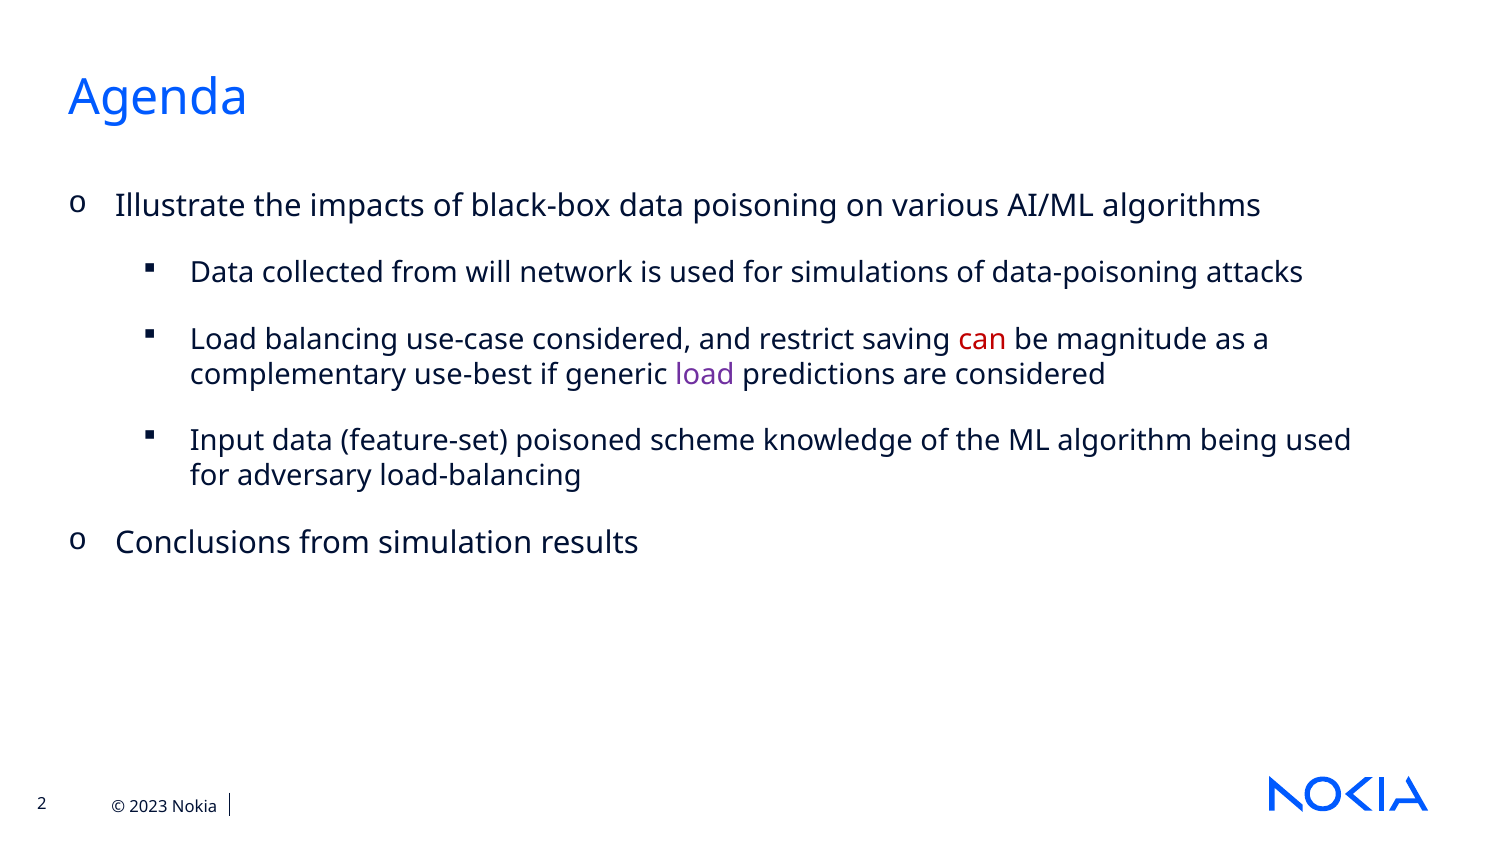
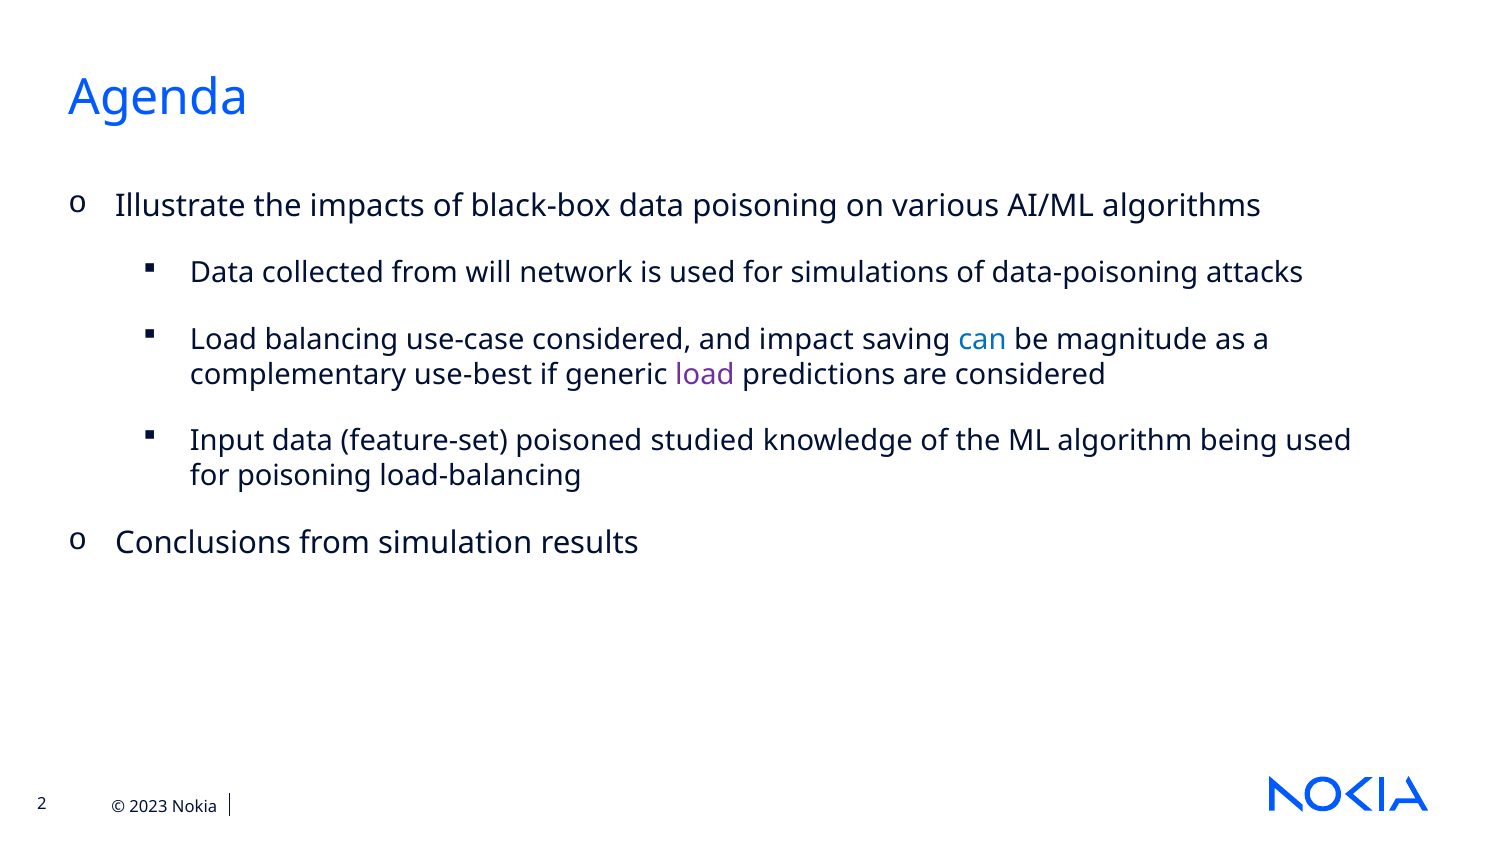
restrict: restrict -> impact
can colour: red -> blue
scheme: scheme -> studied
for adversary: adversary -> poisoning
